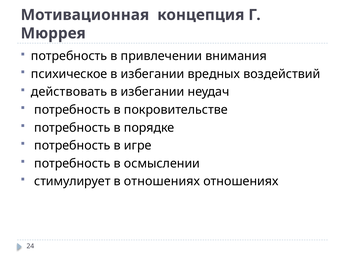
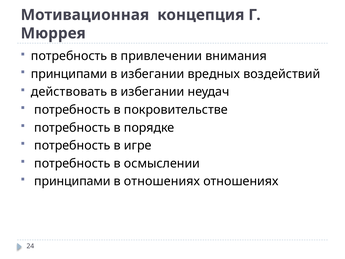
психическое at (69, 74): психическое -> принципами
стимулирует at (72, 181): стимулирует -> принципами
